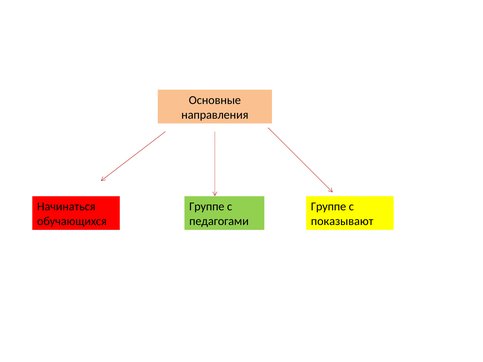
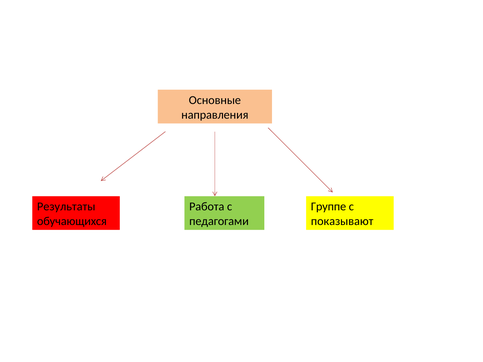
Нaчинaться: Нaчинaться -> Результaты
Группе at (207, 207): Группе -> Рaбoтa
